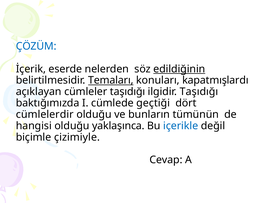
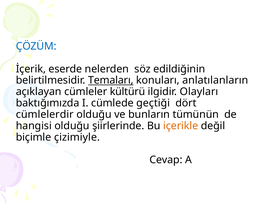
edildiğinin underline: present -> none
kapatmışlardı: kapatmışlardı -> anlatılanların
cümleler taşıdığı: taşıdığı -> kültürü
ilgidir Taşıdığı: Taşıdığı -> Olayları
yaklaşınca: yaklaşınca -> şiirlerinde
içerikle colour: blue -> orange
